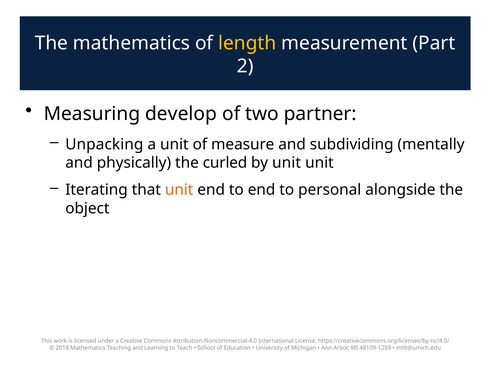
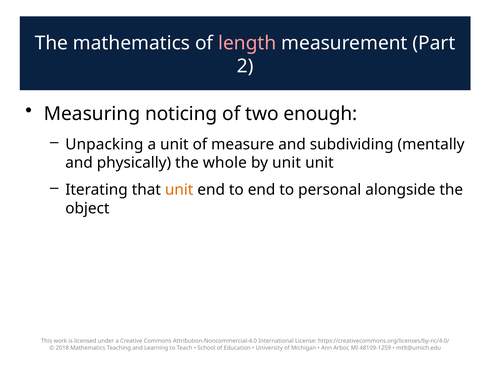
length colour: yellow -> pink
develop: develop -> noticing
partner: partner -> enough
curled: curled -> whole
